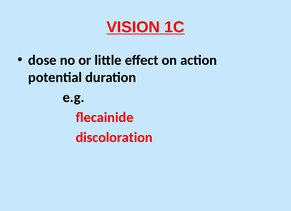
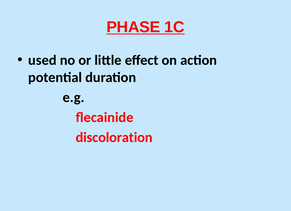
VISION: VISION -> PHASE
dose: dose -> used
